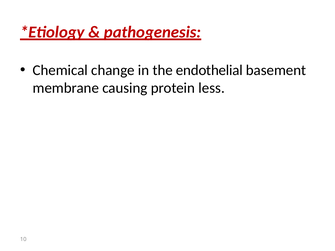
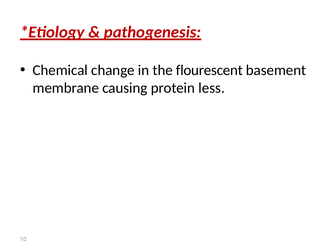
endothelial: endothelial -> flourescent
